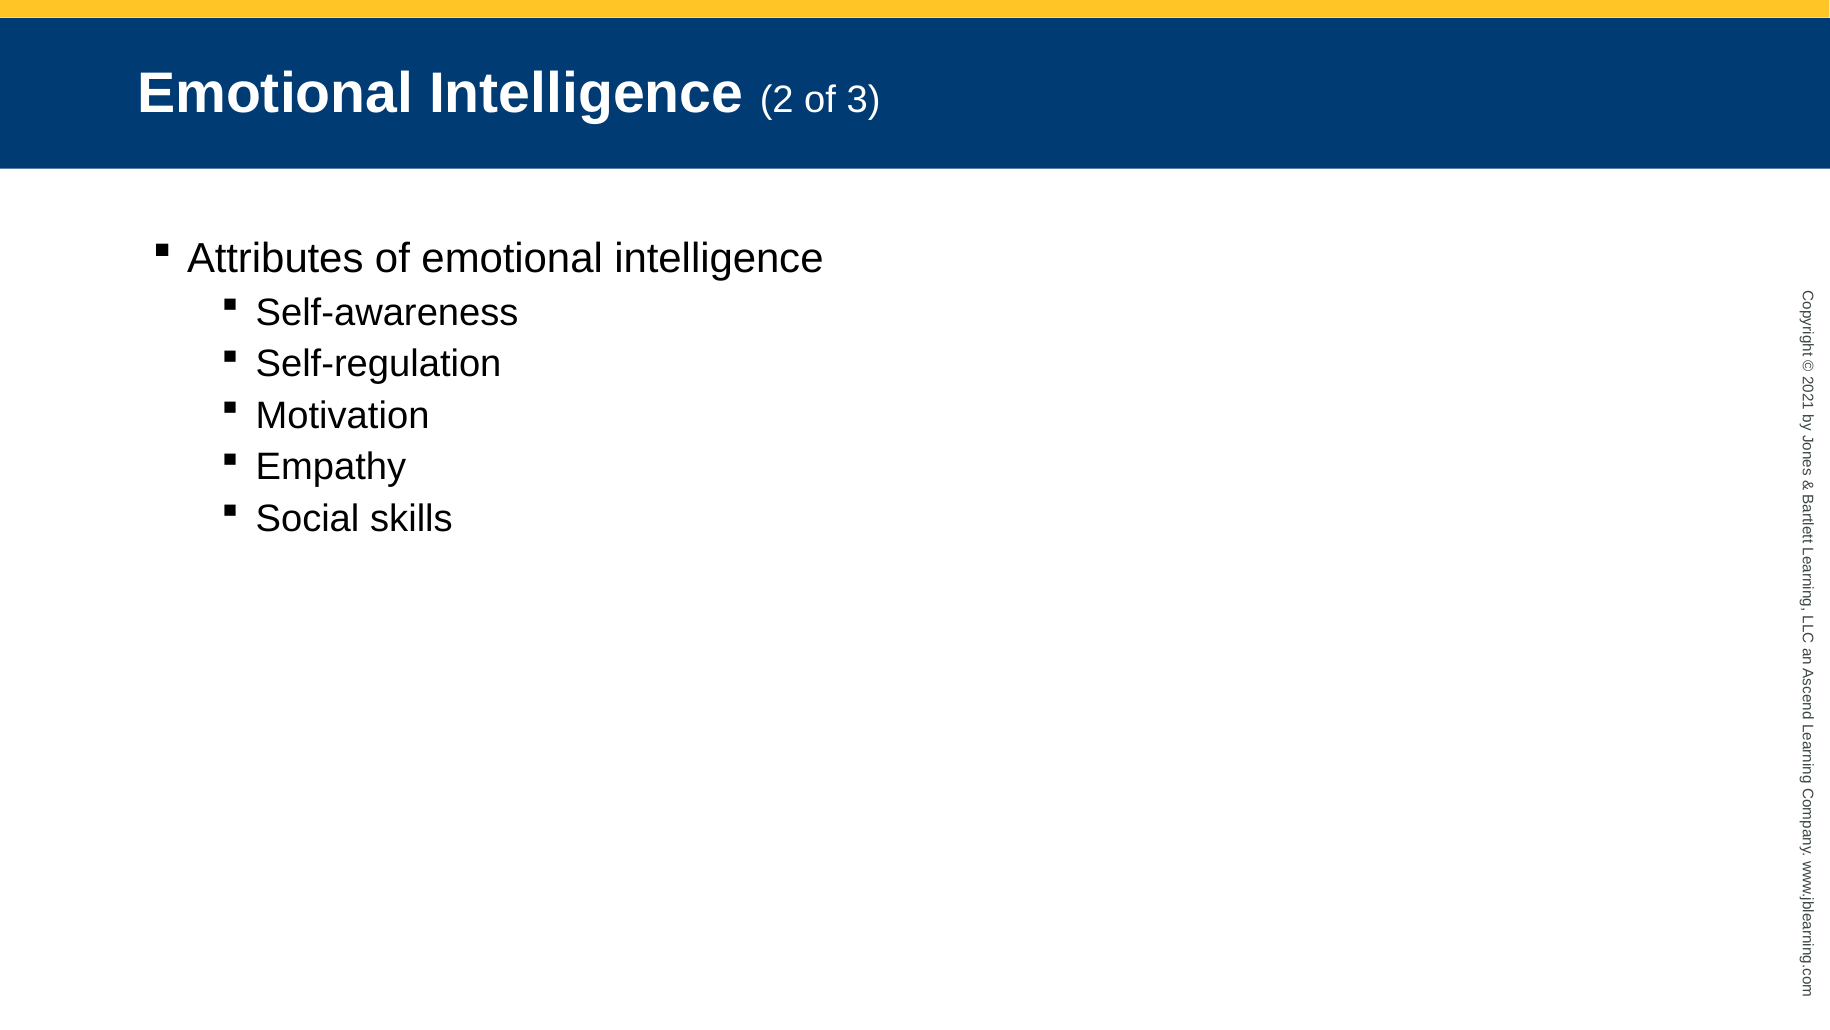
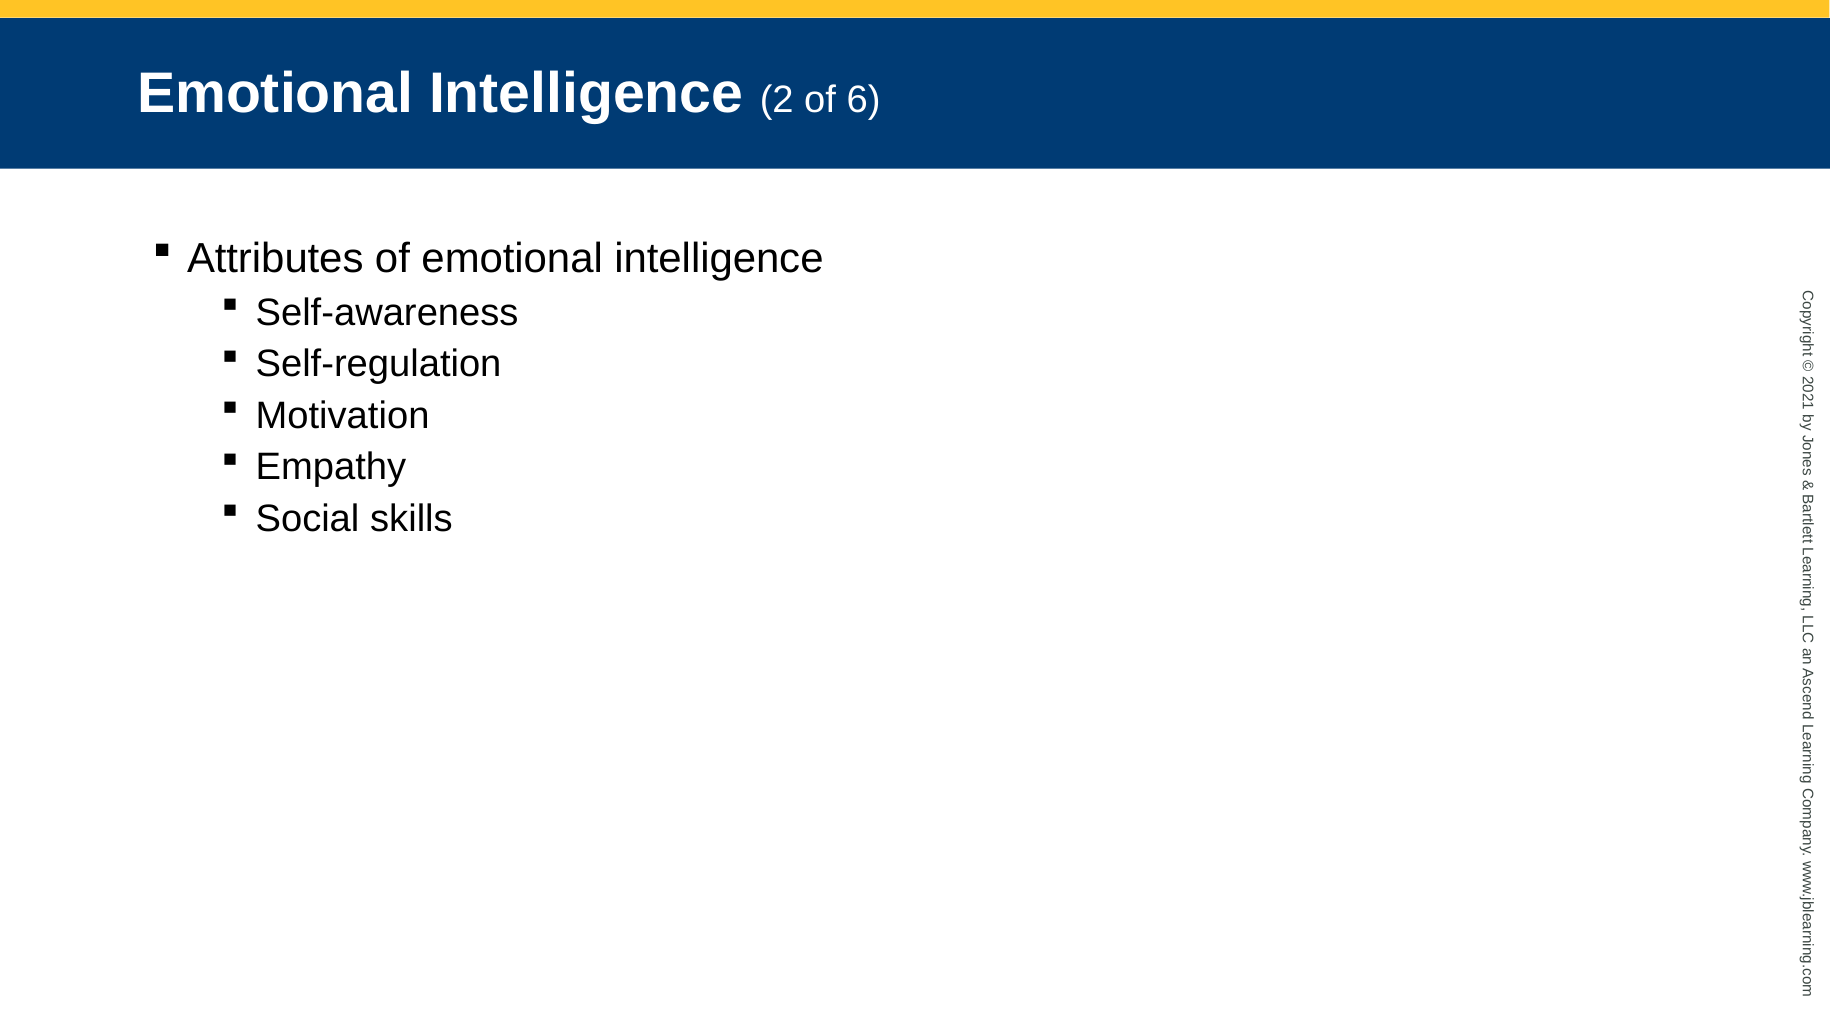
3: 3 -> 6
